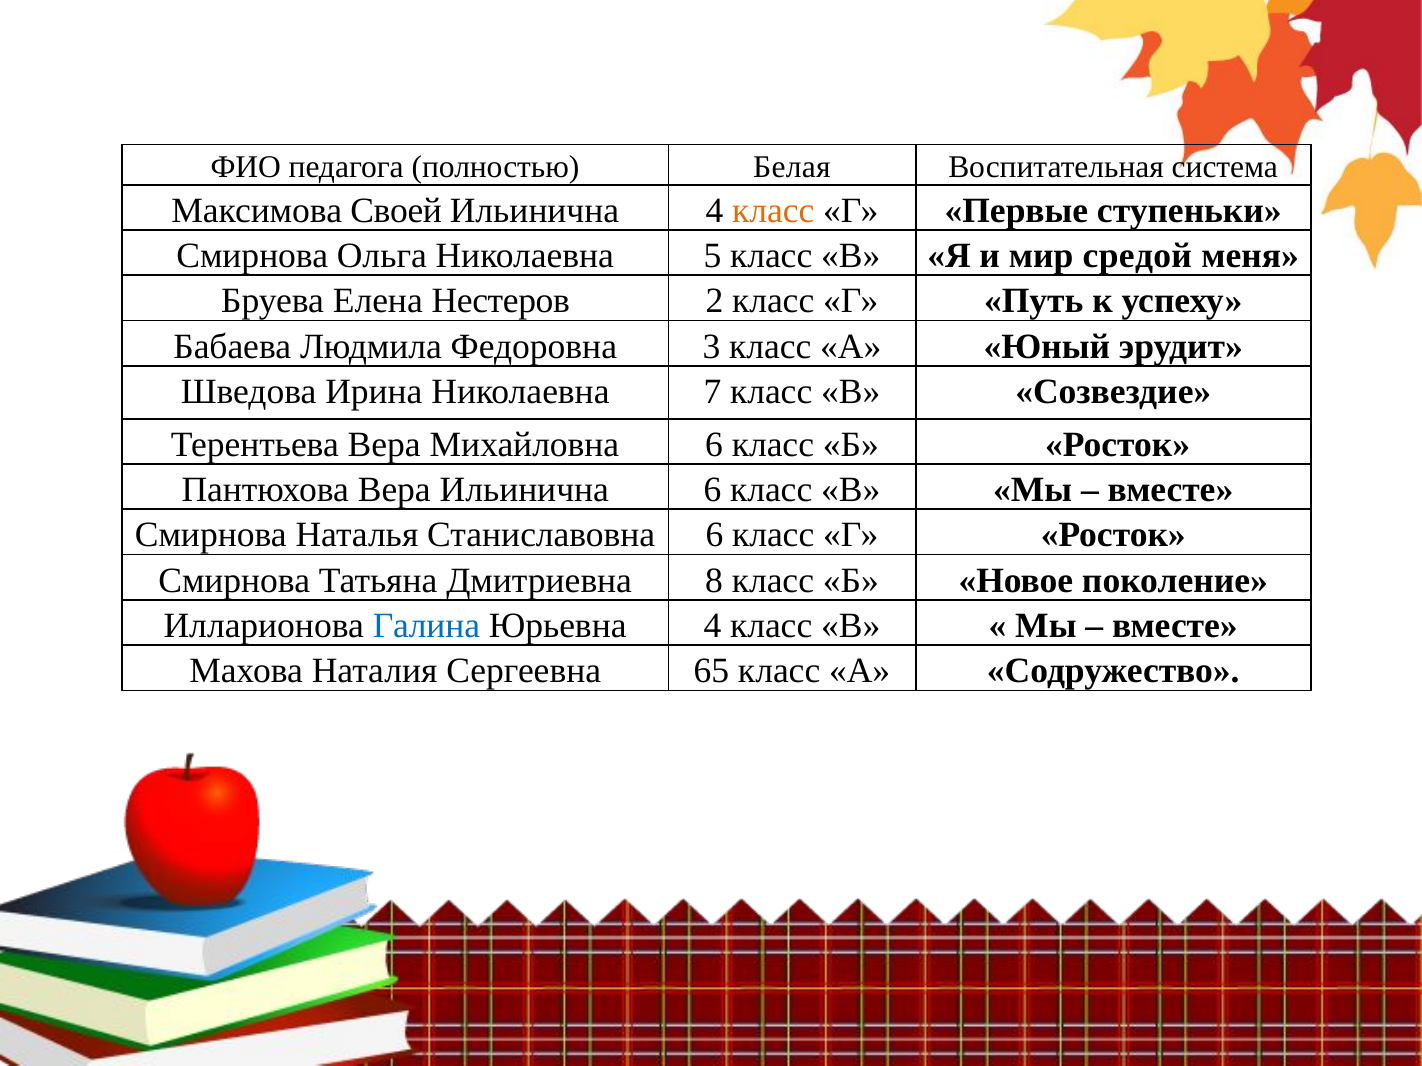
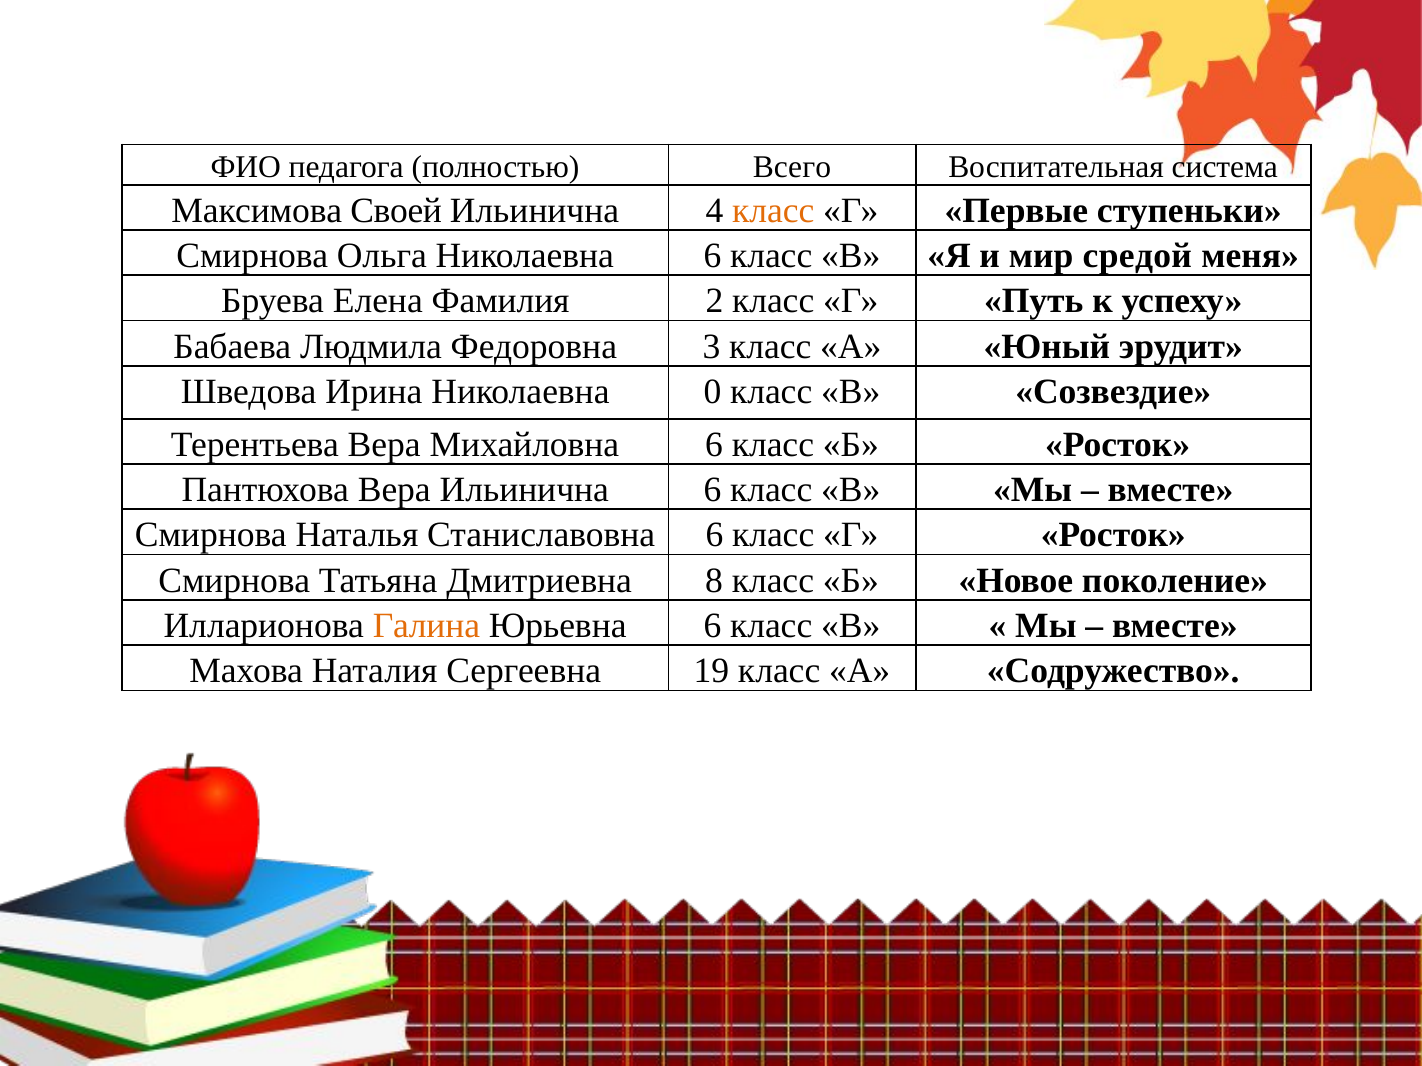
Белая: Белая -> Всего
Николаевна 5: 5 -> 6
Нестеров: Нестеров -> Фамилия
7: 7 -> 0
Галина colour: blue -> orange
Юрьевна 4: 4 -> 6
65: 65 -> 19
